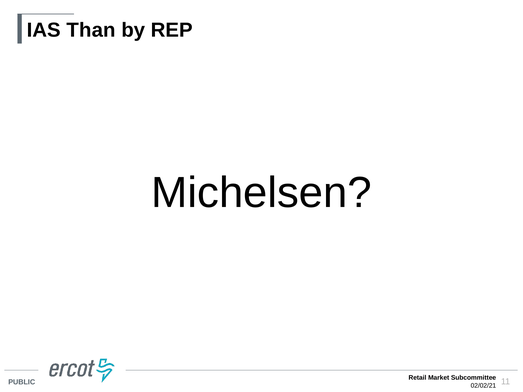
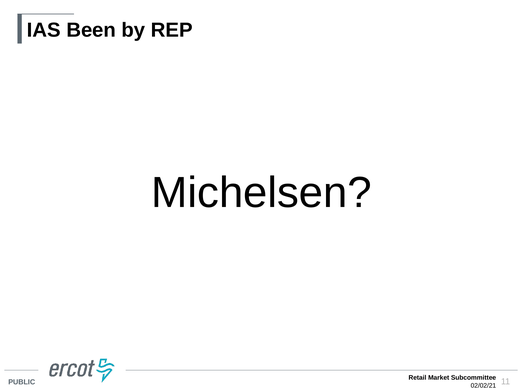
Than: Than -> Been
